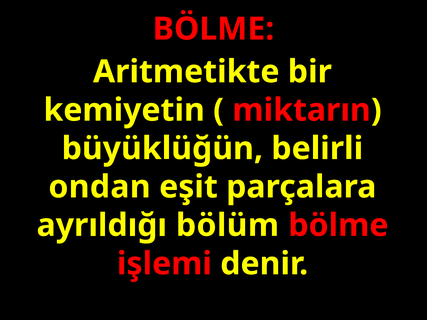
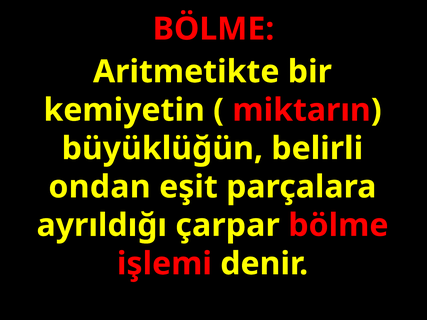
bölüm: bölüm -> çarpar
